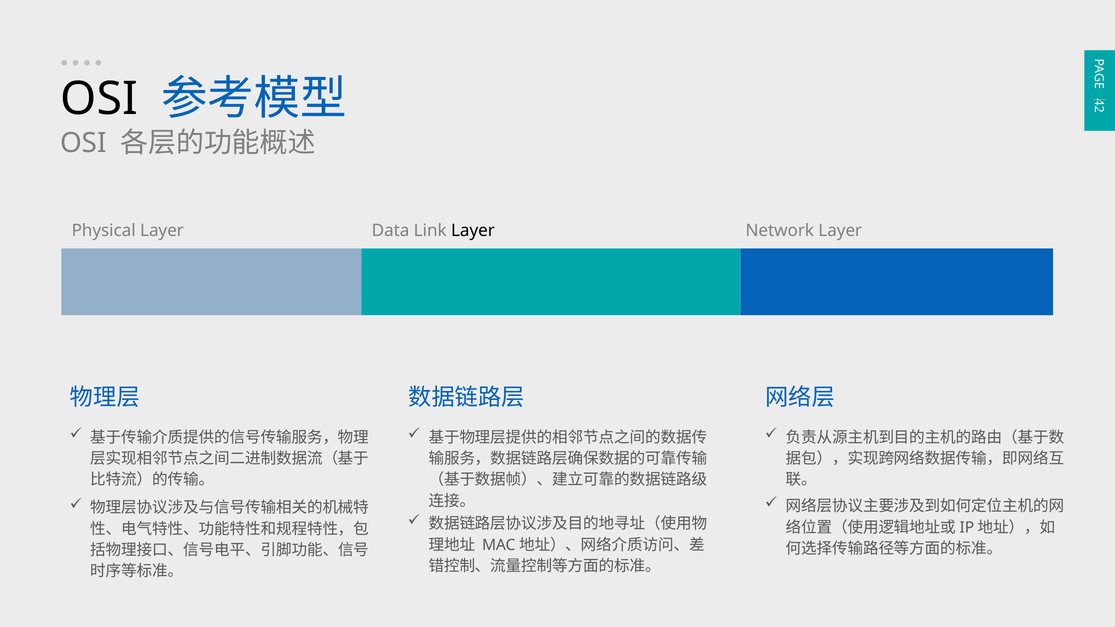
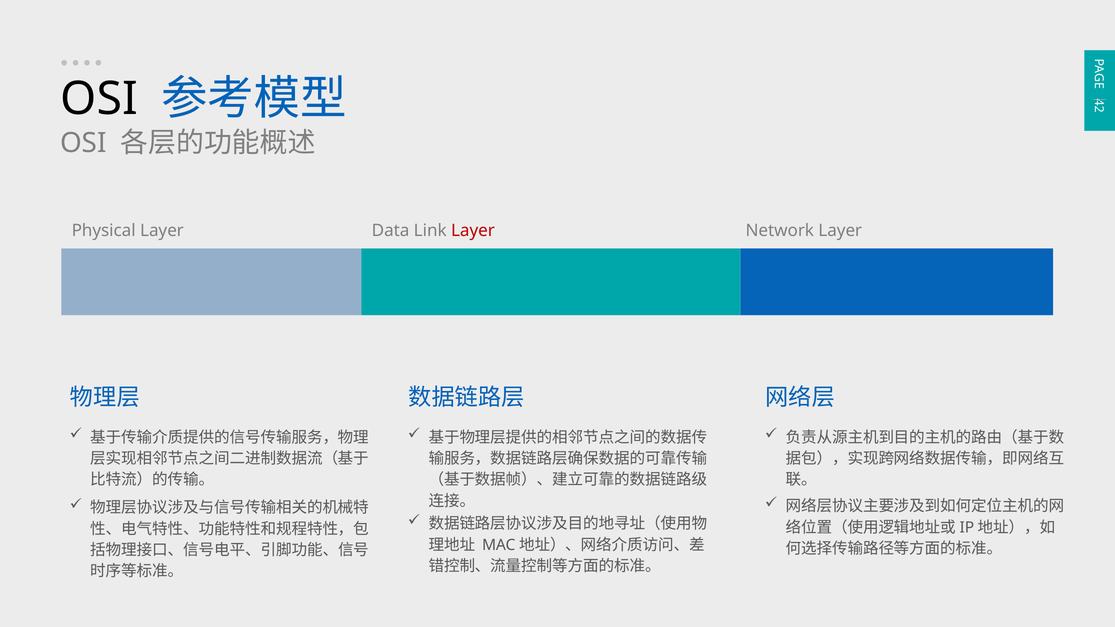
Layer at (473, 231) colour: black -> red
